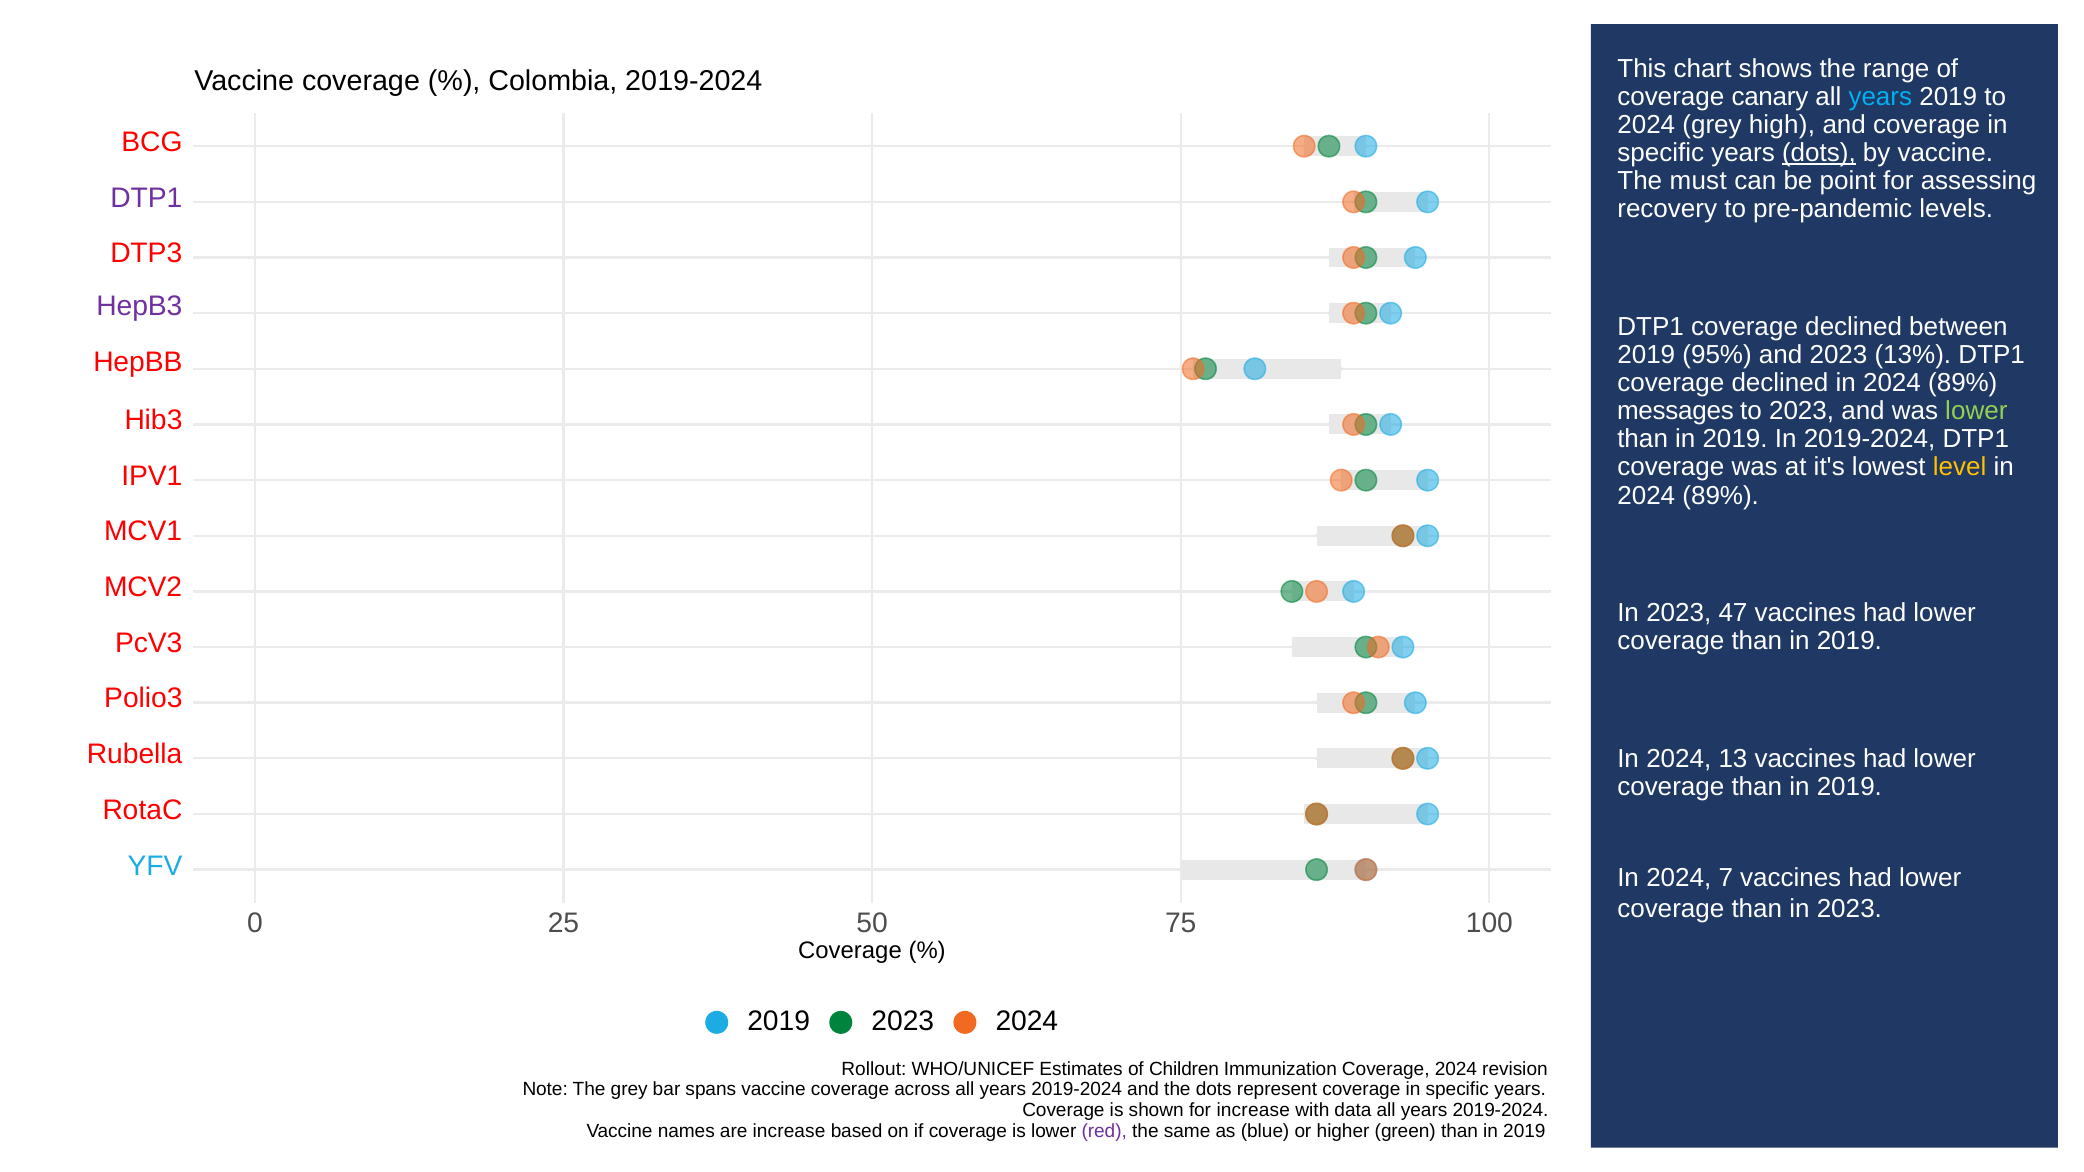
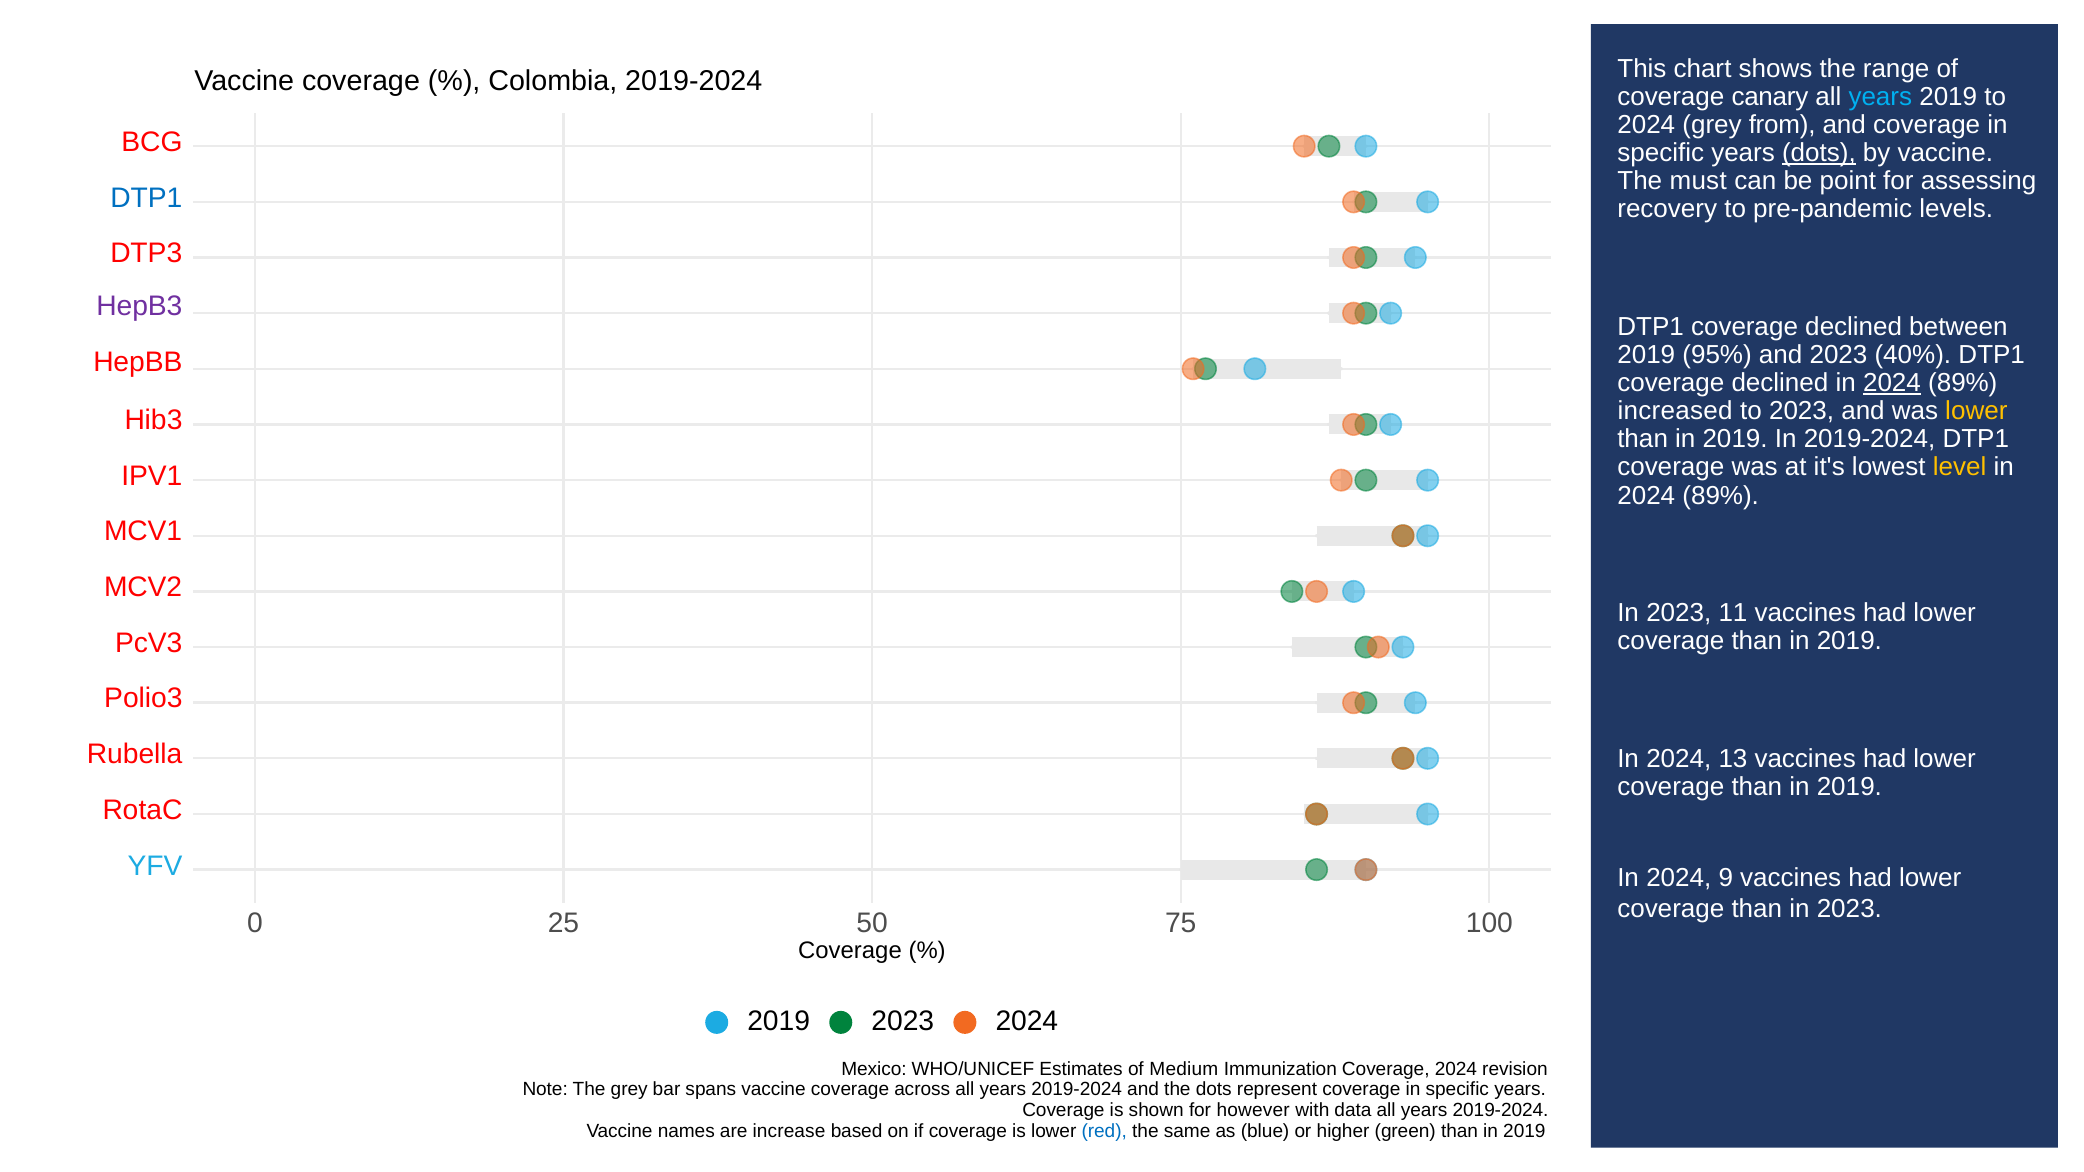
high: high -> from
DTP1 at (146, 198) colour: purple -> blue
13%: 13% -> 40%
2024 at (1892, 383) underline: none -> present
messages: messages -> increased
lower at (1976, 411) colour: light green -> yellow
47: 47 -> 11
7: 7 -> 9
Rollout: Rollout -> Mexico
Children: Children -> Medium
for increase: increase -> however
red colour: purple -> blue
